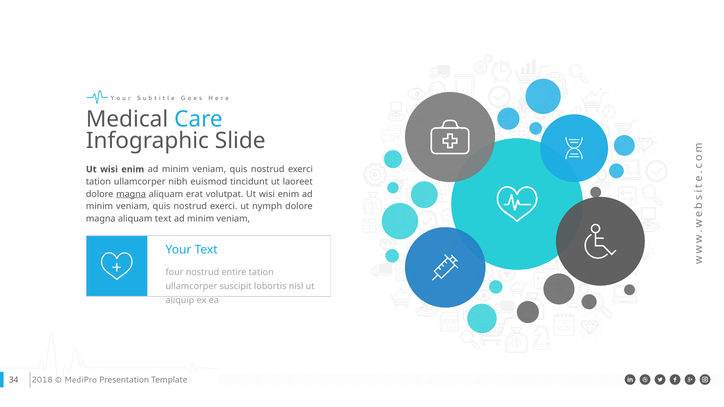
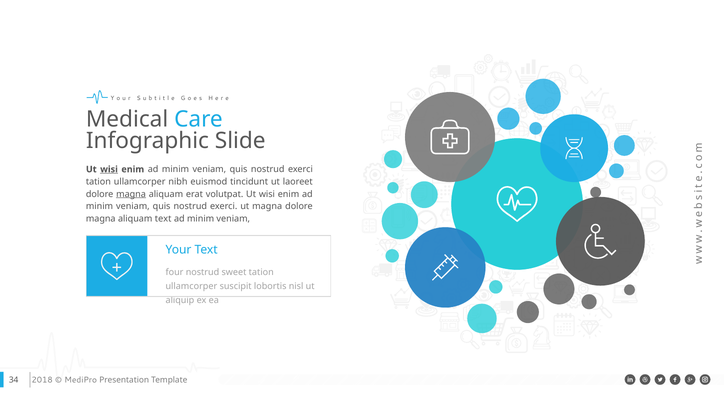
wisi at (109, 169) underline: none -> present
ut nymph: nymph -> magna
entire: entire -> sweet
